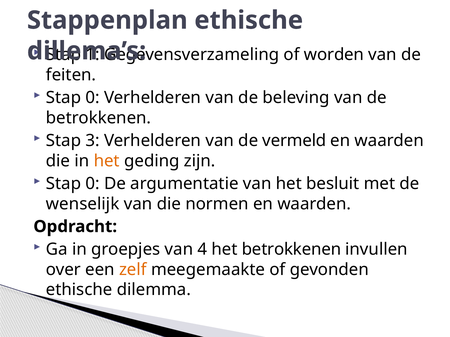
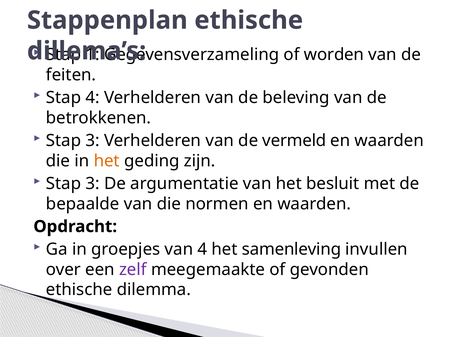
0 at (93, 98): 0 -> 4
0 at (93, 184): 0 -> 3
wenselijk: wenselijk -> bepaalde
het betrokkenen: betrokkenen -> samenleving
zelf colour: orange -> purple
